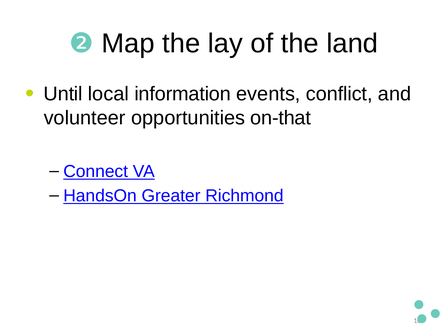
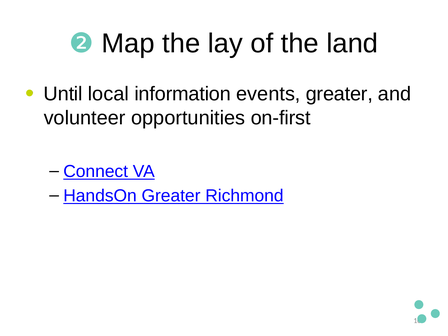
events conflict: conflict -> greater
on-that: on-that -> on-first
